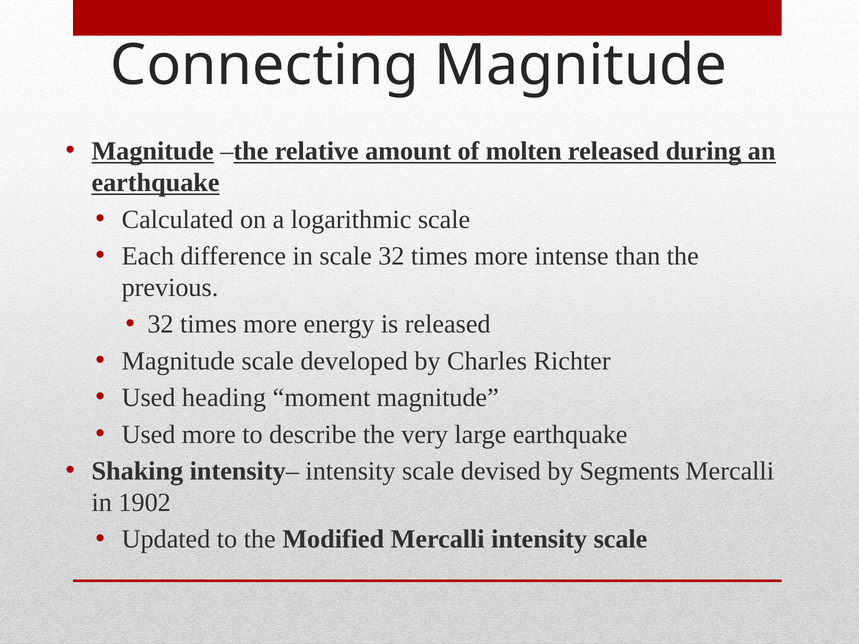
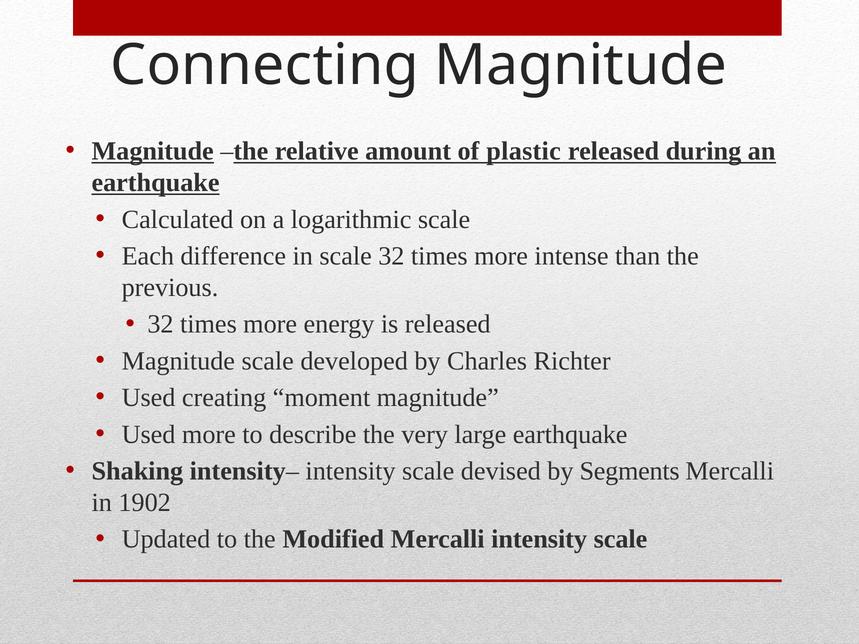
molten: molten -> plastic
heading: heading -> creating
